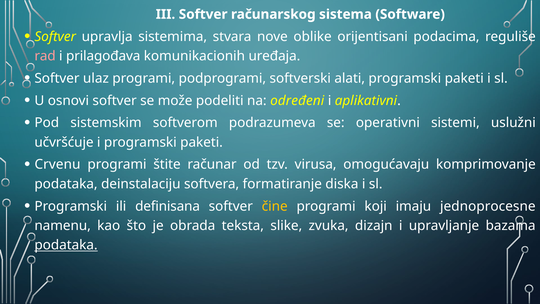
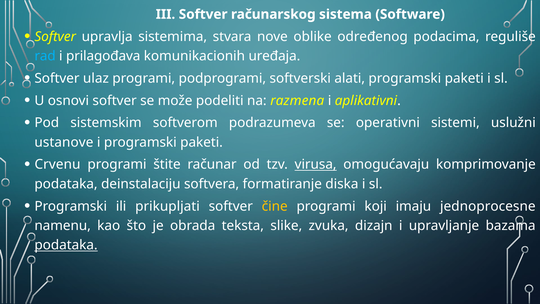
orijentisani: orijentisani -> određenog
rad colour: pink -> light blue
određeni: određeni -> razmena
učvršćuje: učvršćuje -> ustanove
virusa underline: none -> present
definisana: definisana -> prikupljati
